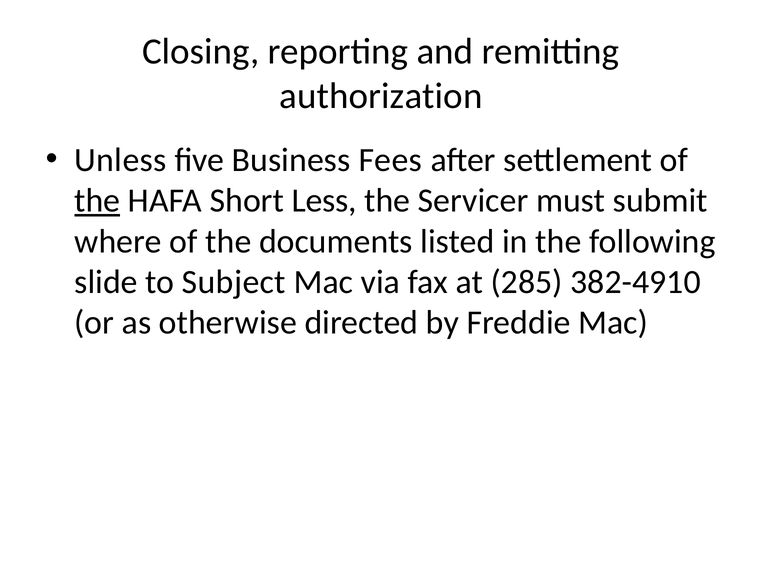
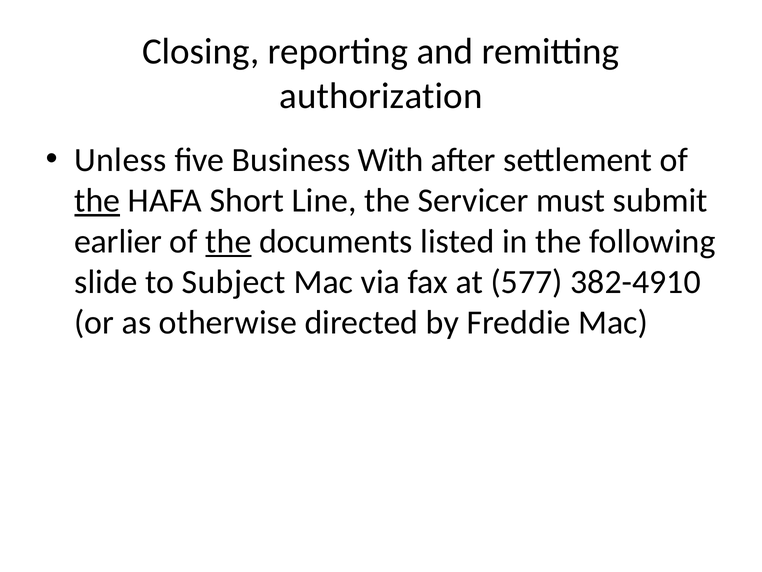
Fees: Fees -> With
Less: Less -> Line
where: where -> earlier
the at (228, 241) underline: none -> present
285: 285 -> 577
